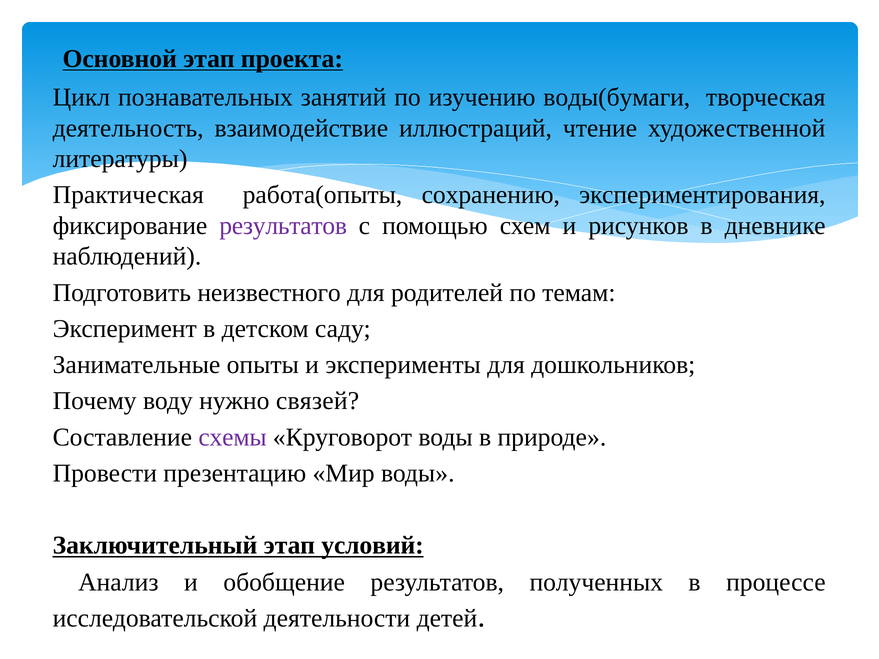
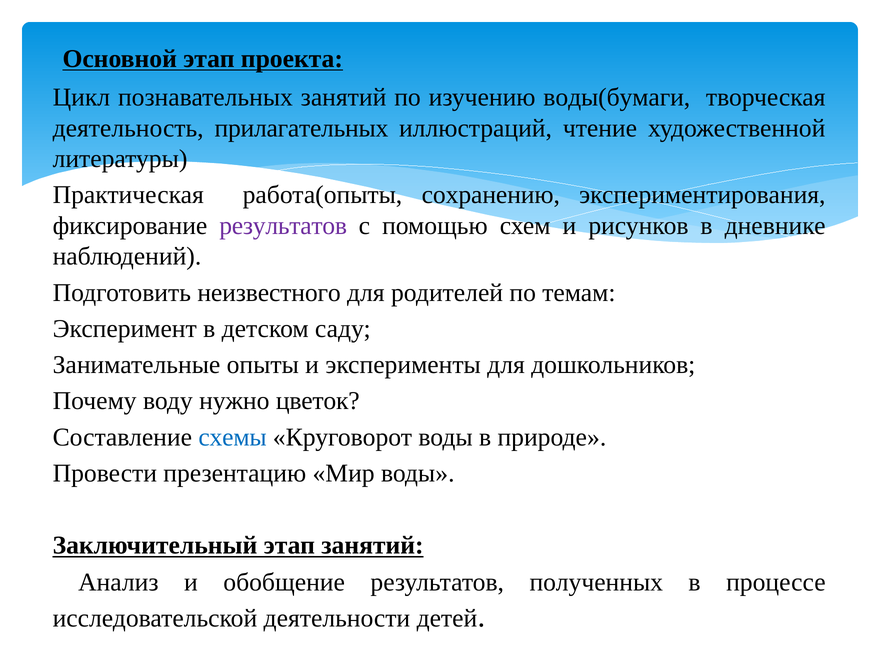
взаимодействие: взаимодействие -> прилагательных
связей: связей -> цветок
схемы colour: purple -> blue
этап условий: условий -> занятий
